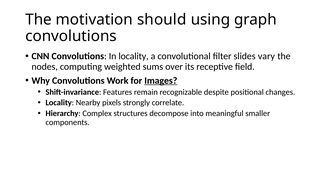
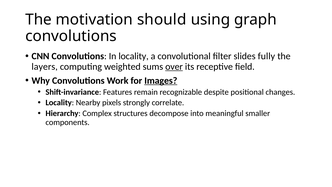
vary: vary -> fully
nodes: nodes -> layers
over underline: none -> present
